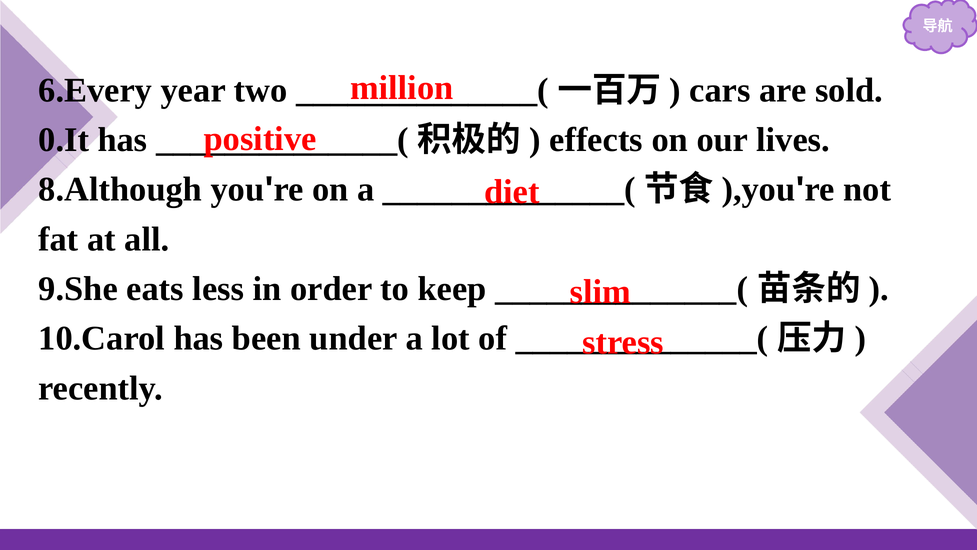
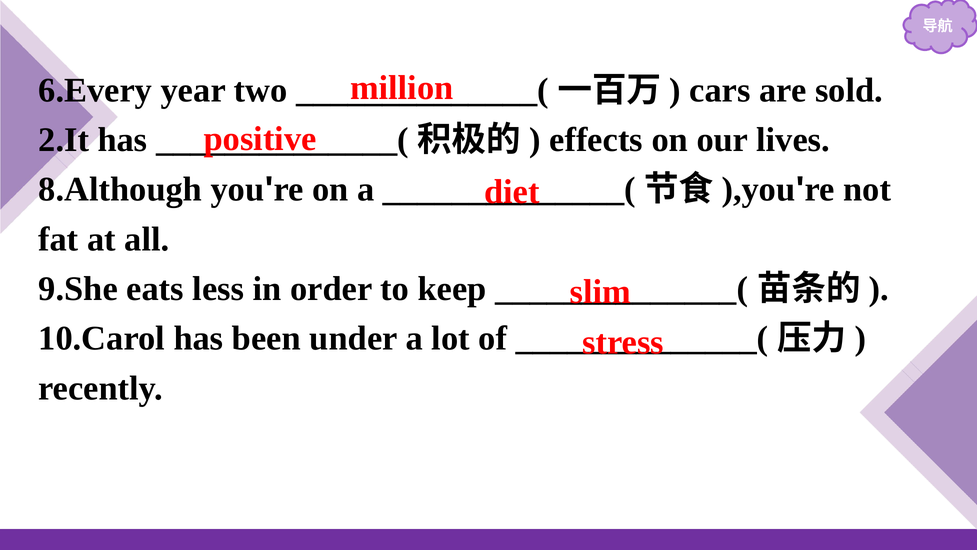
0.It: 0.It -> 2.It
